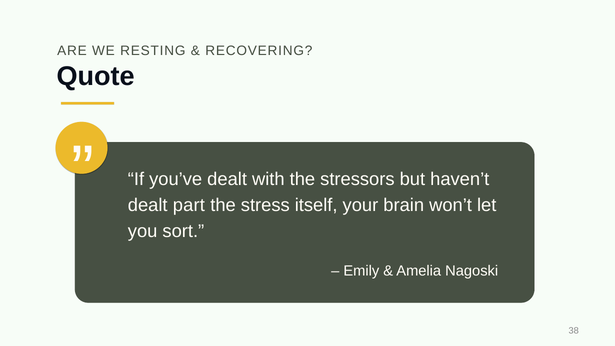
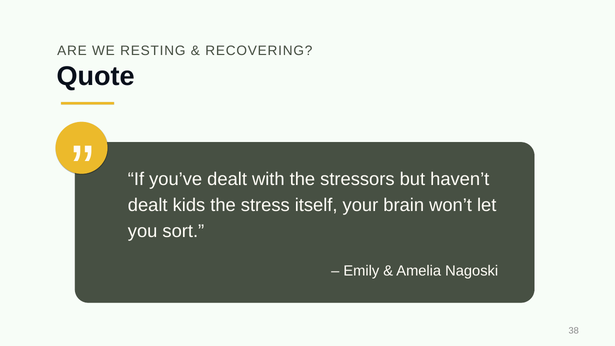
part: part -> kids
